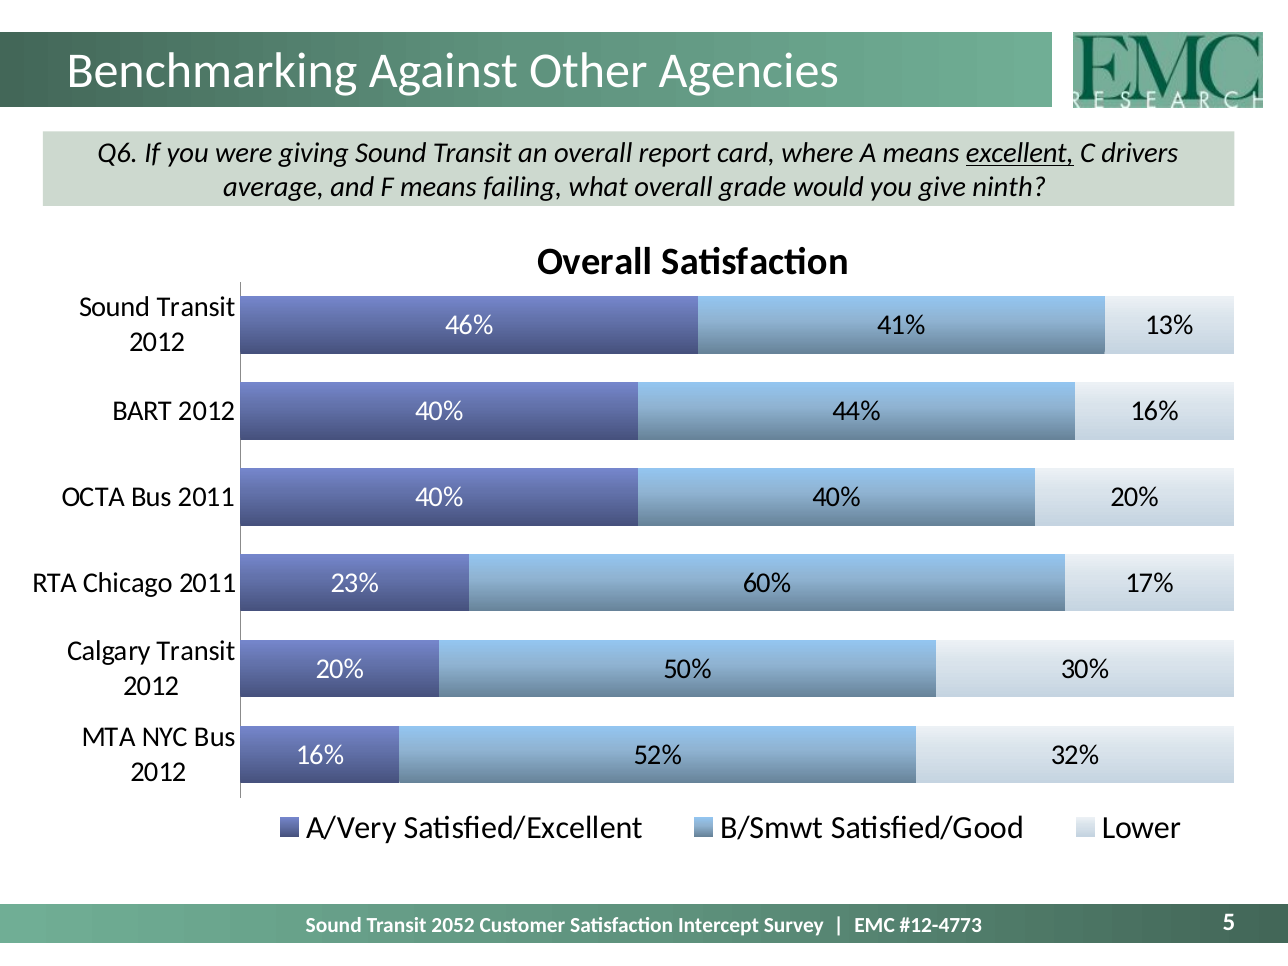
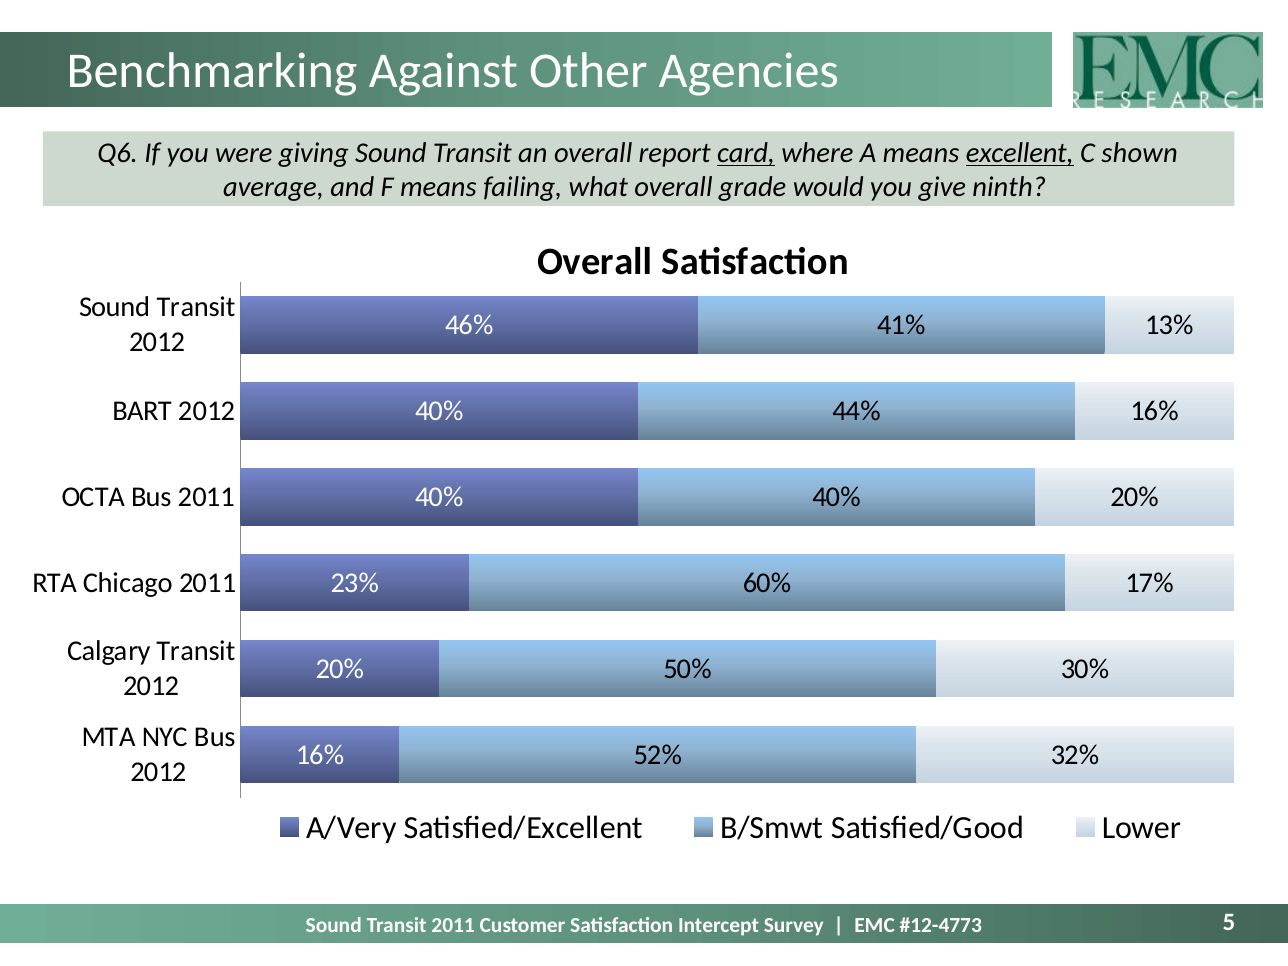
card underline: none -> present
drivers: drivers -> shown
Transit 2052: 2052 -> 2011
